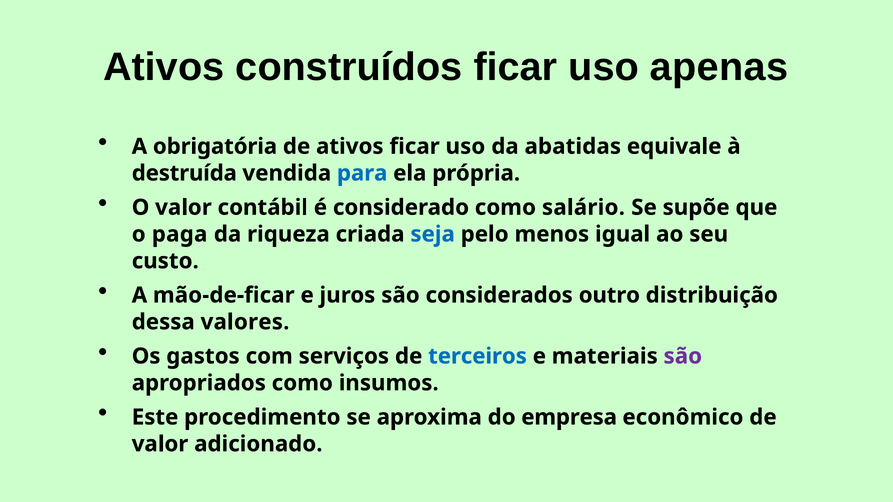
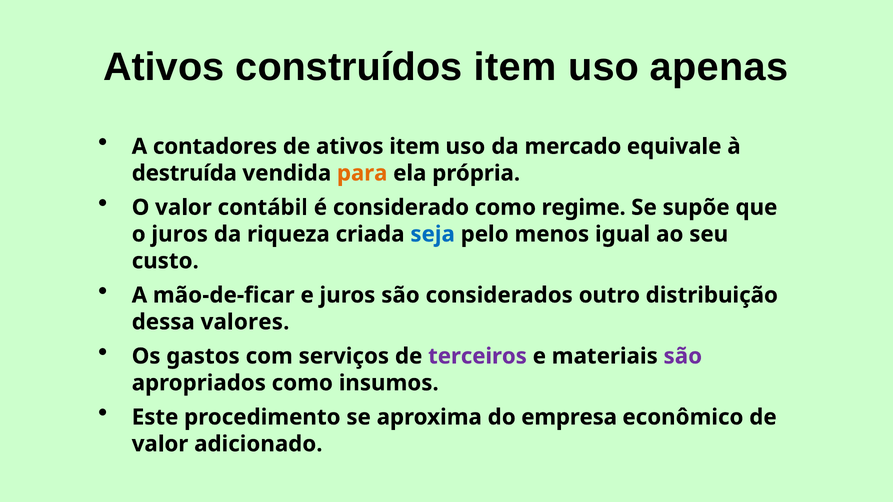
construídos ficar: ficar -> item
obrigatória: obrigatória -> contadores
ativos ficar: ficar -> item
abatidas: abatidas -> mercado
para colour: blue -> orange
salário: salário -> regime
o paga: paga -> juros
terceiros colour: blue -> purple
